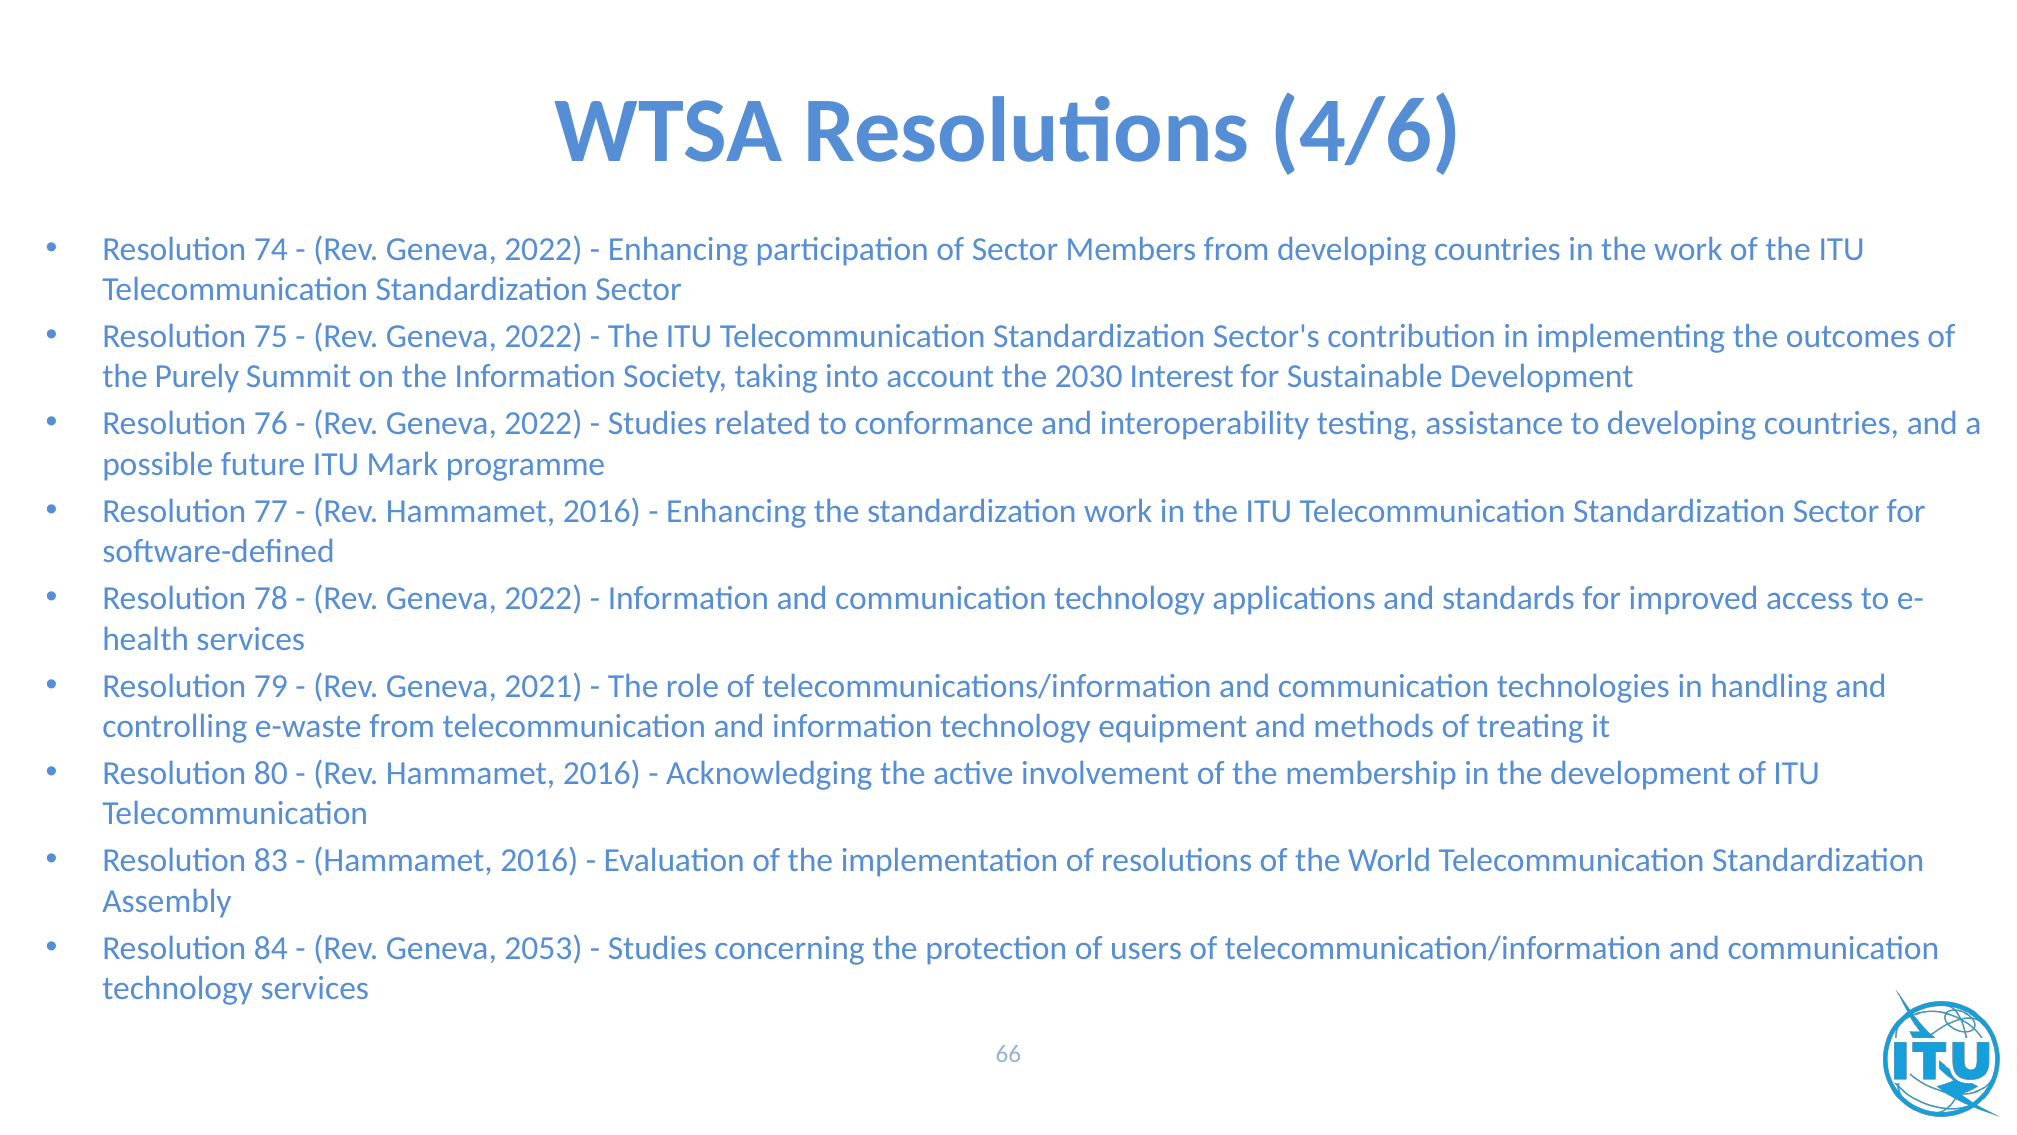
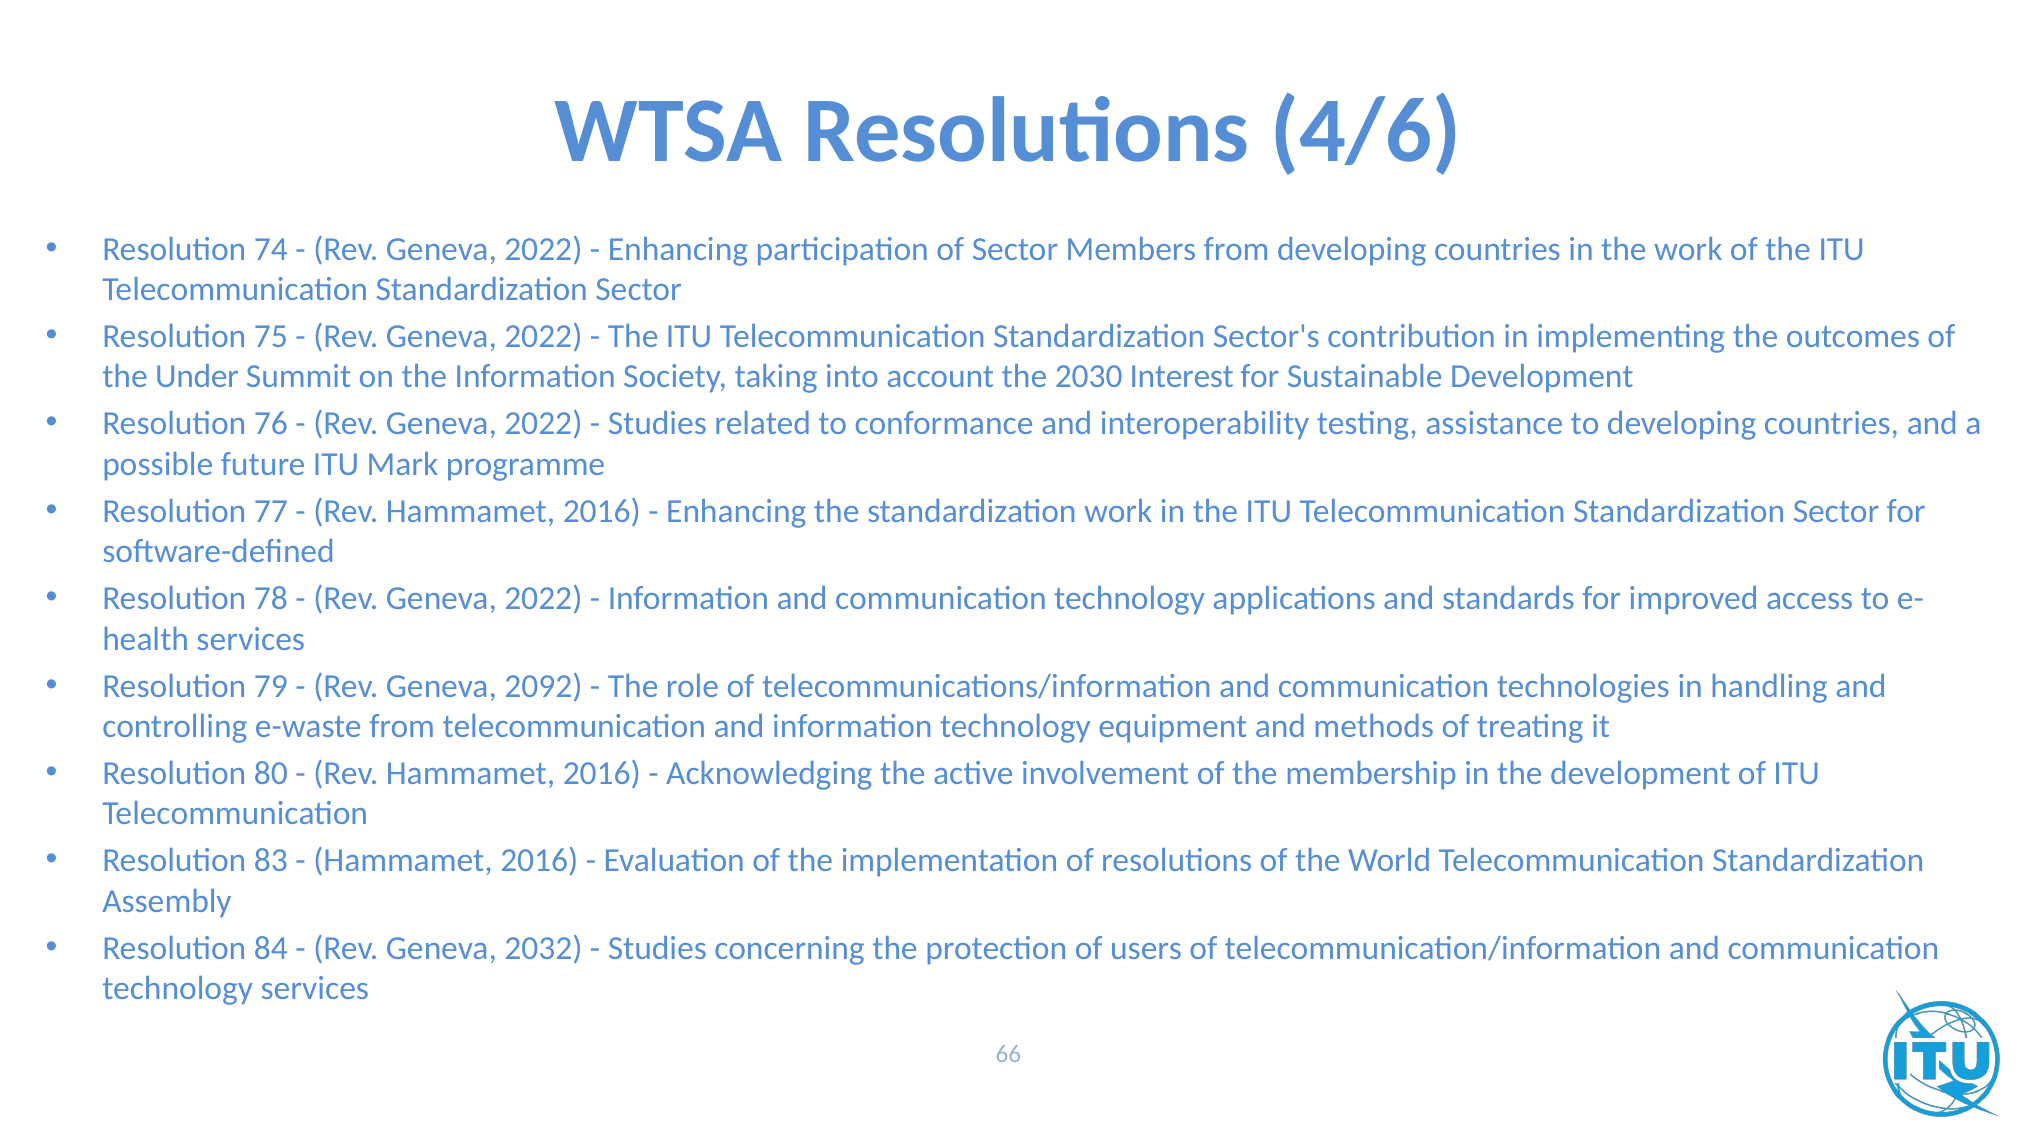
Purely: Purely -> Under
2021: 2021 -> 2092
2053: 2053 -> 2032
